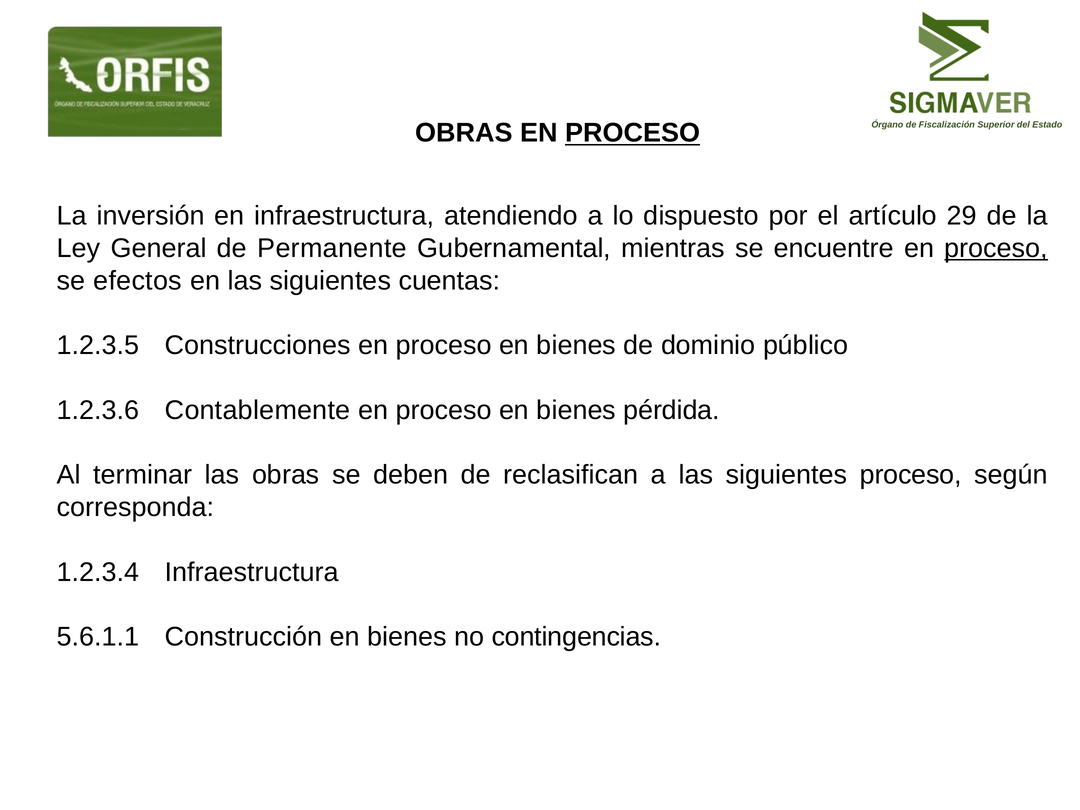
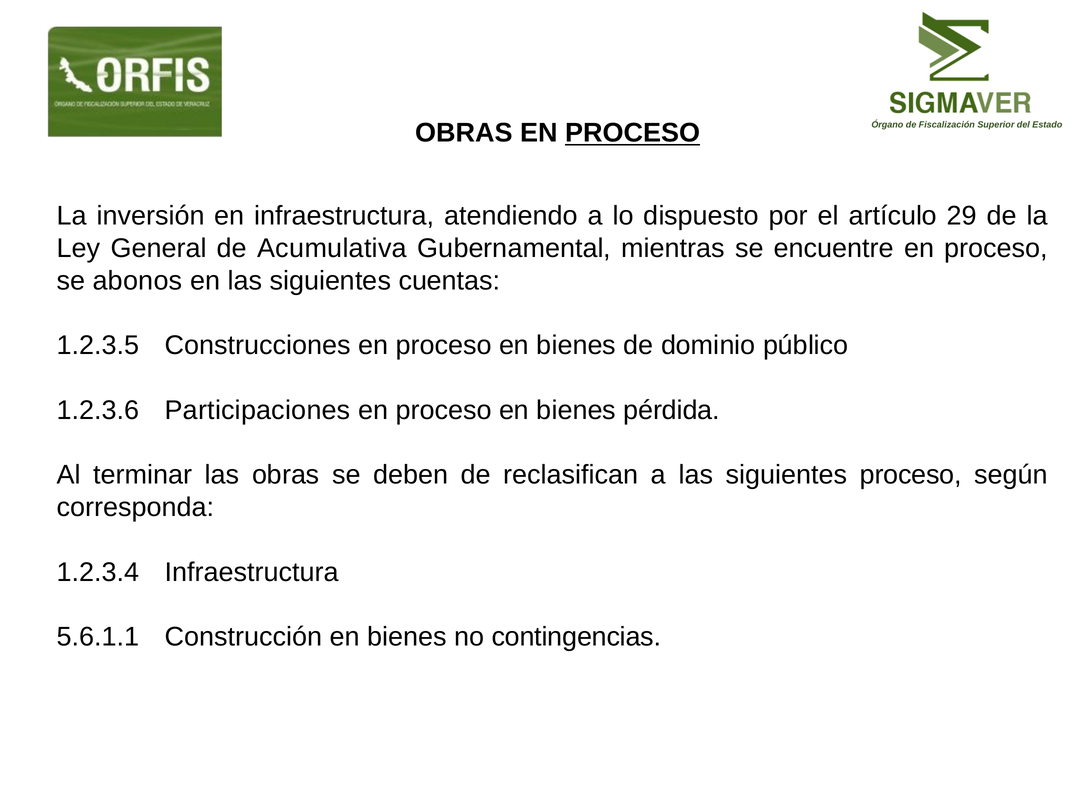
Permanente: Permanente -> Acumulativa
proceso at (996, 248) underline: present -> none
efectos: efectos -> abonos
Contablemente: Contablemente -> Participaciones
